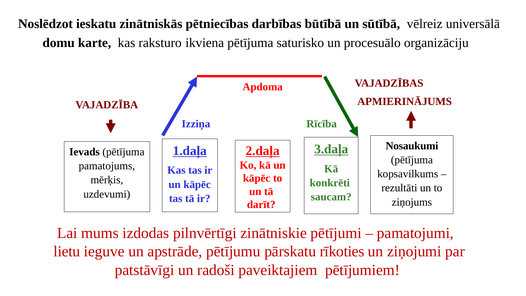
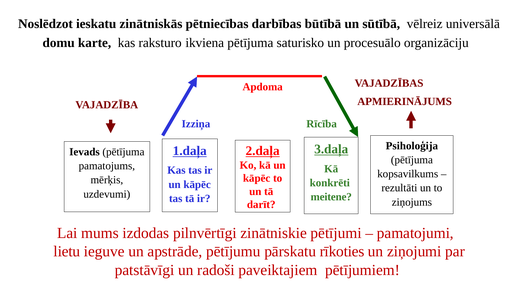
Nosaukumi: Nosaukumi -> Psiholoģija
saucam: saucam -> meitene
